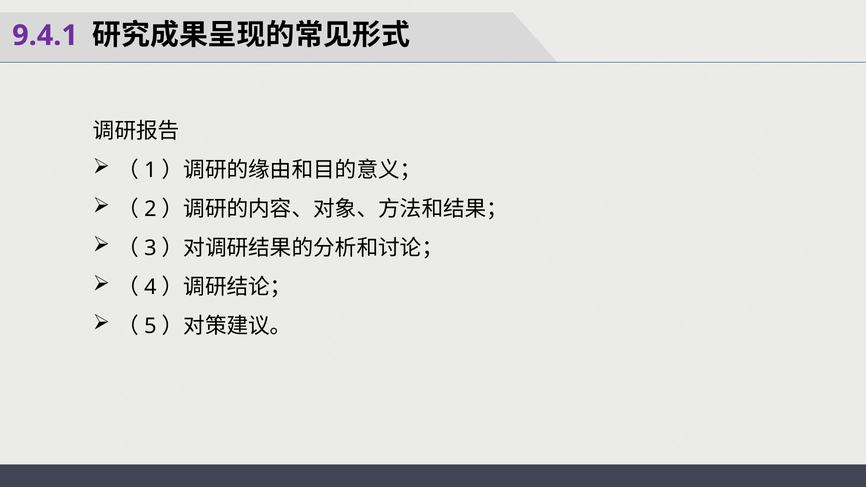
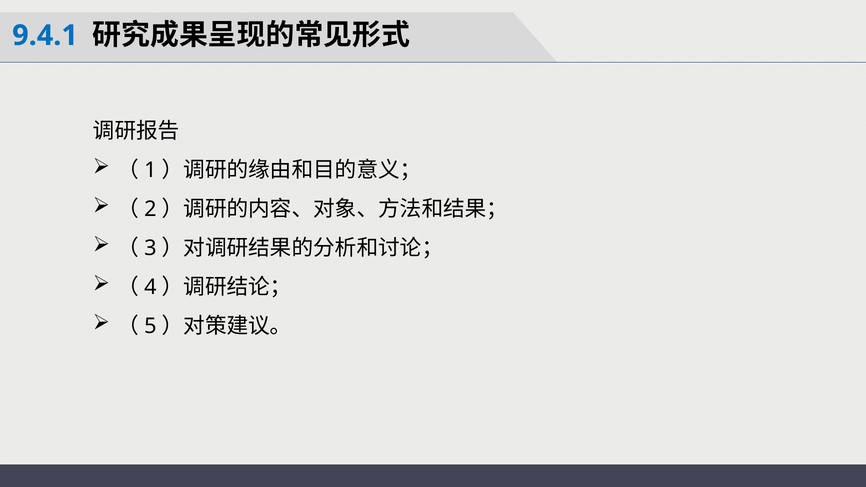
9.4.1 colour: purple -> blue
